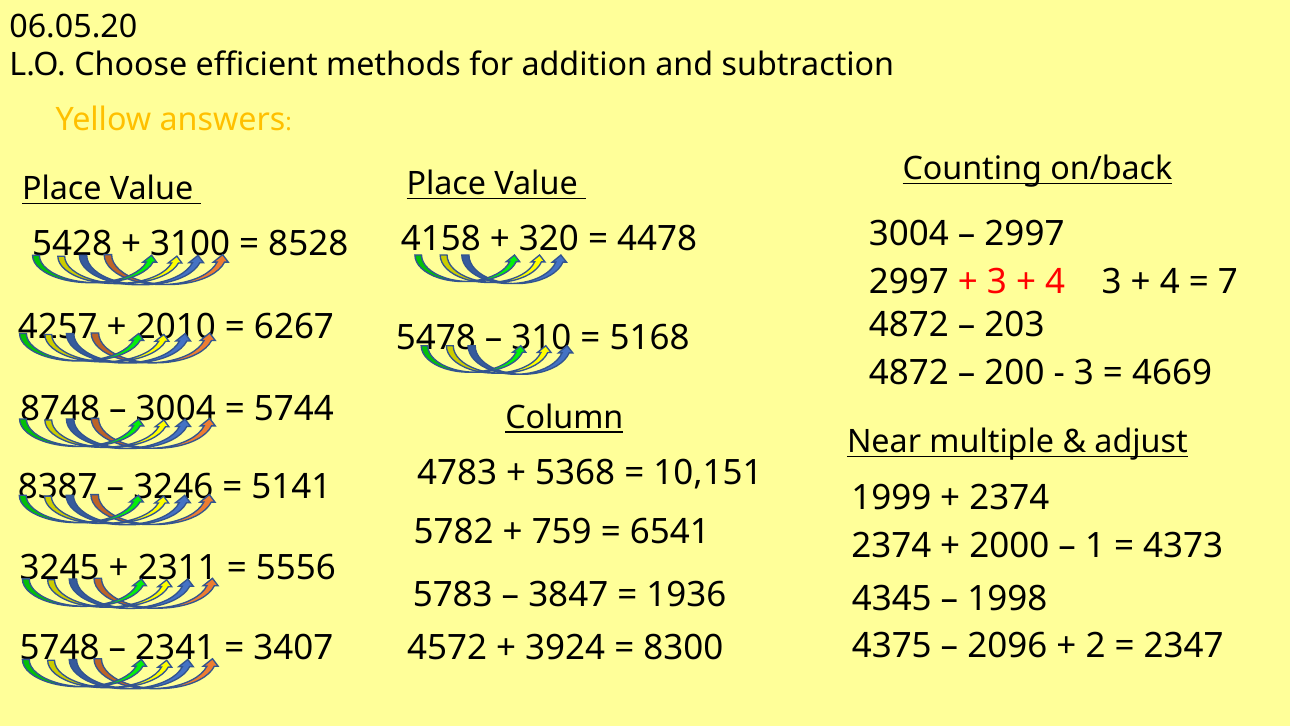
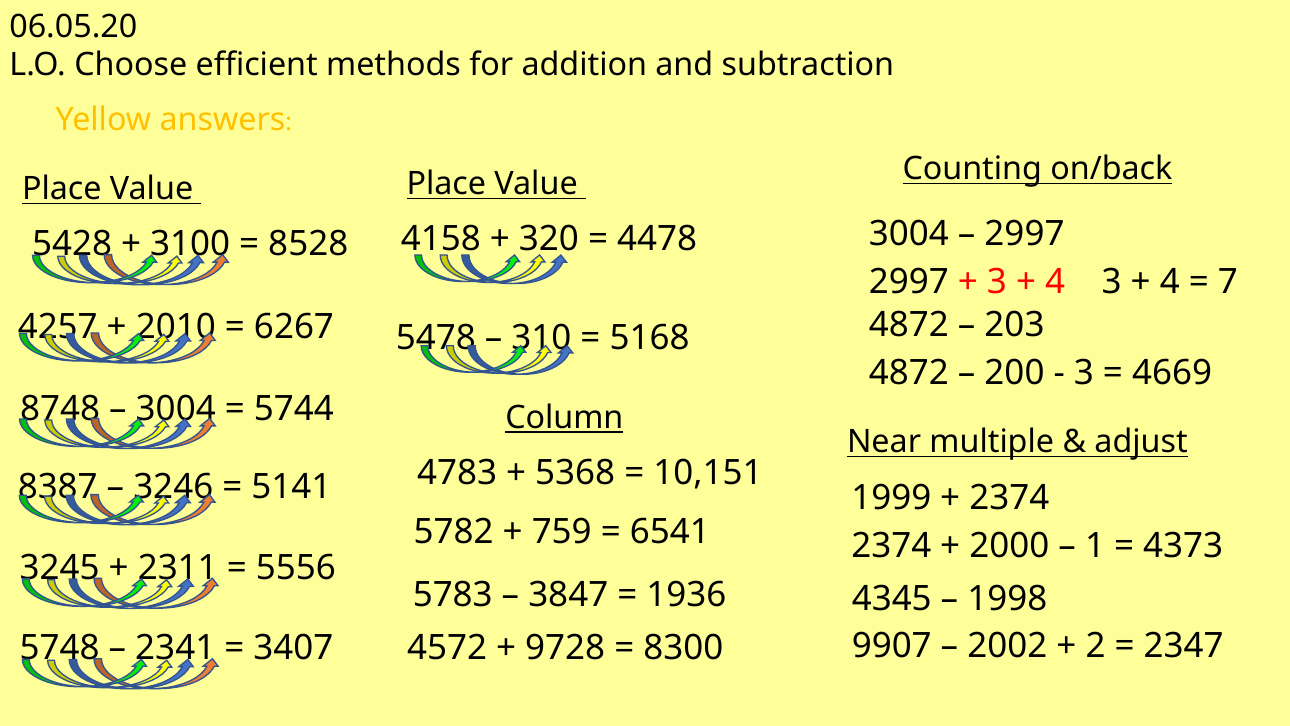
4375: 4375 -> 9907
2096: 2096 -> 2002
3924: 3924 -> 9728
